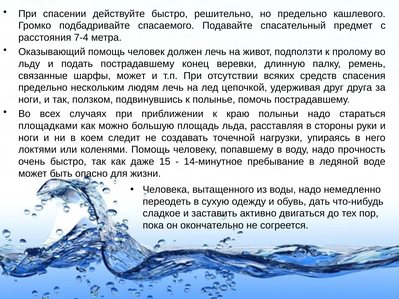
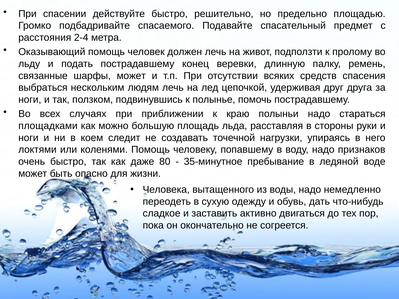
кашлевого: кашлевого -> площадью
7-4: 7-4 -> 2-4
предельно at (43, 88): предельно -> выбраться
прочность: прочность -> признаков
15: 15 -> 80
14-минутное: 14-минутное -> 35-минутное
